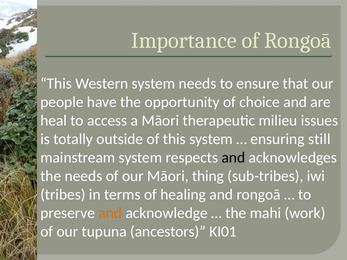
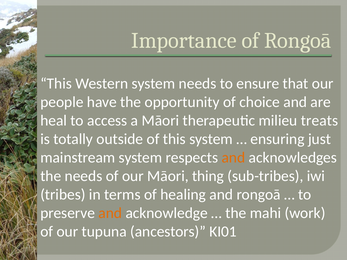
issues: issues -> treats
still: still -> just
and at (233, 158) colour: black -> orange
